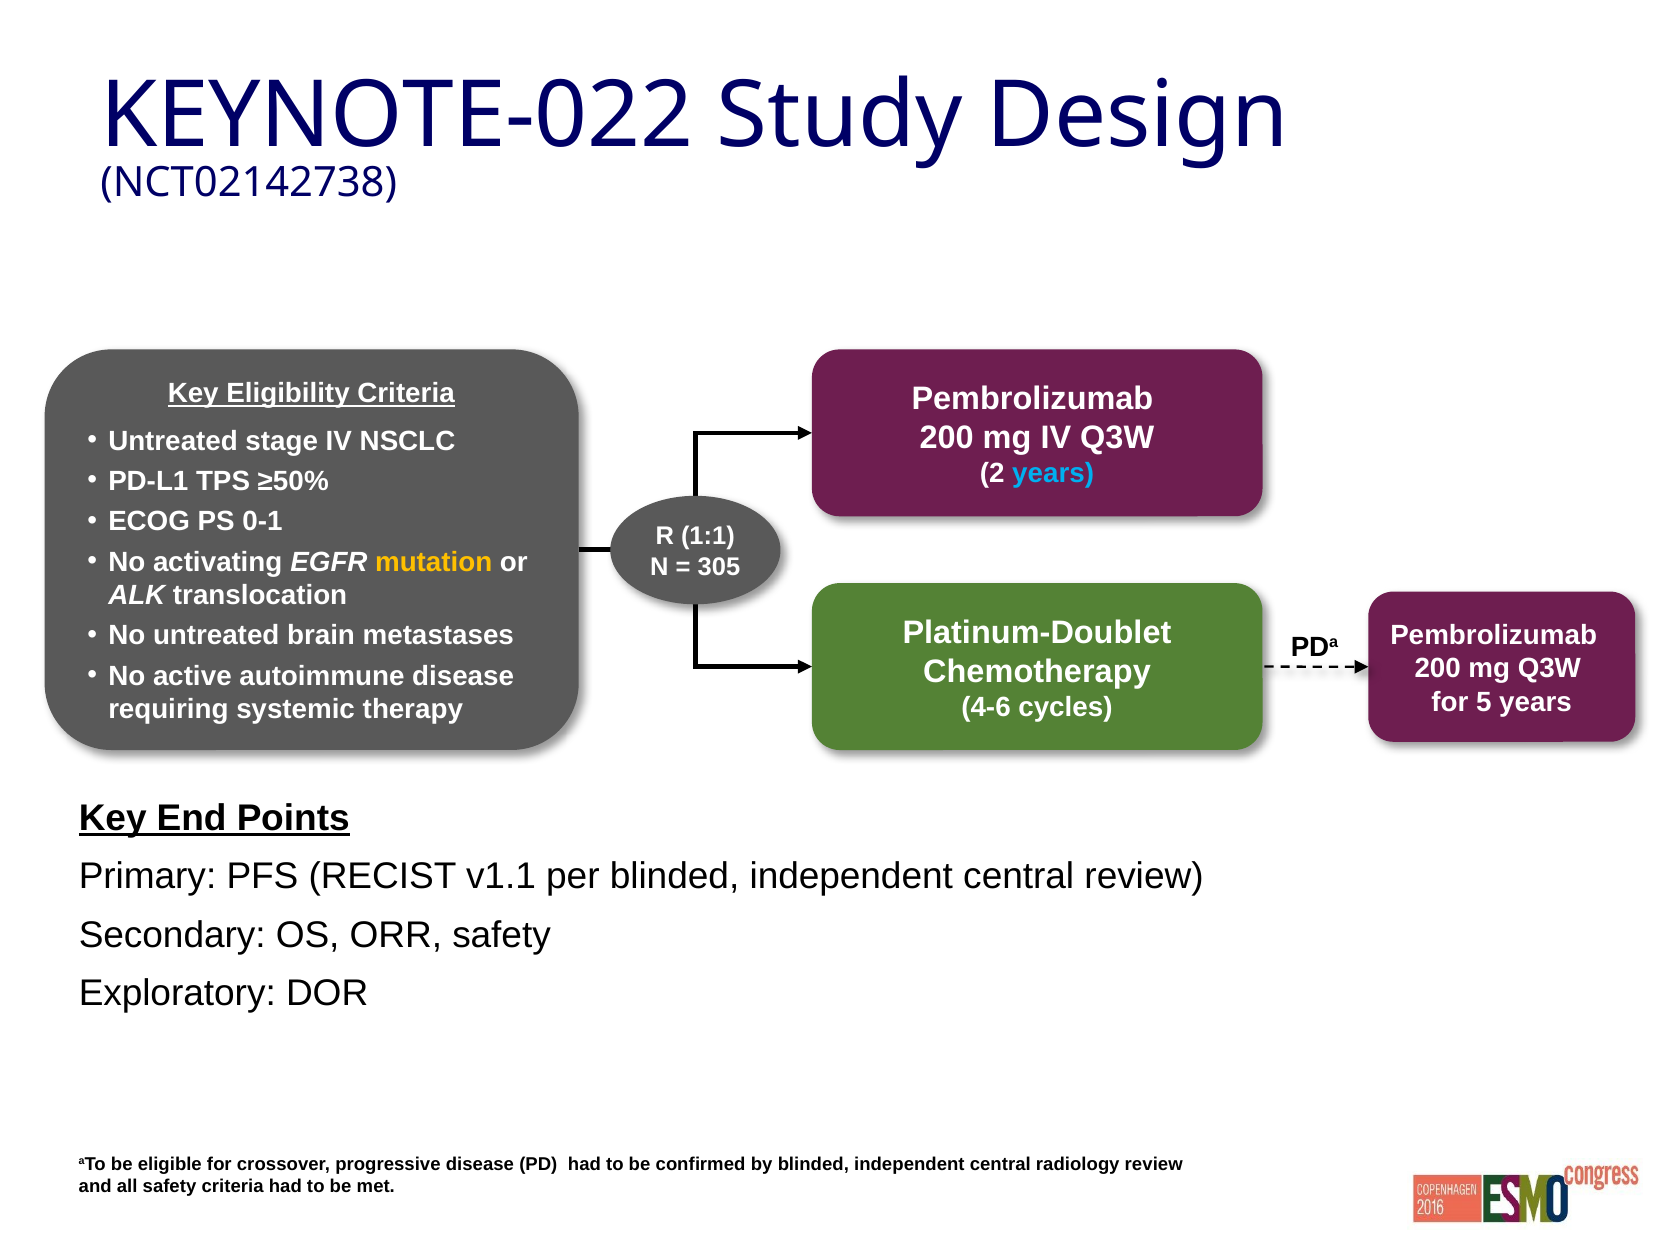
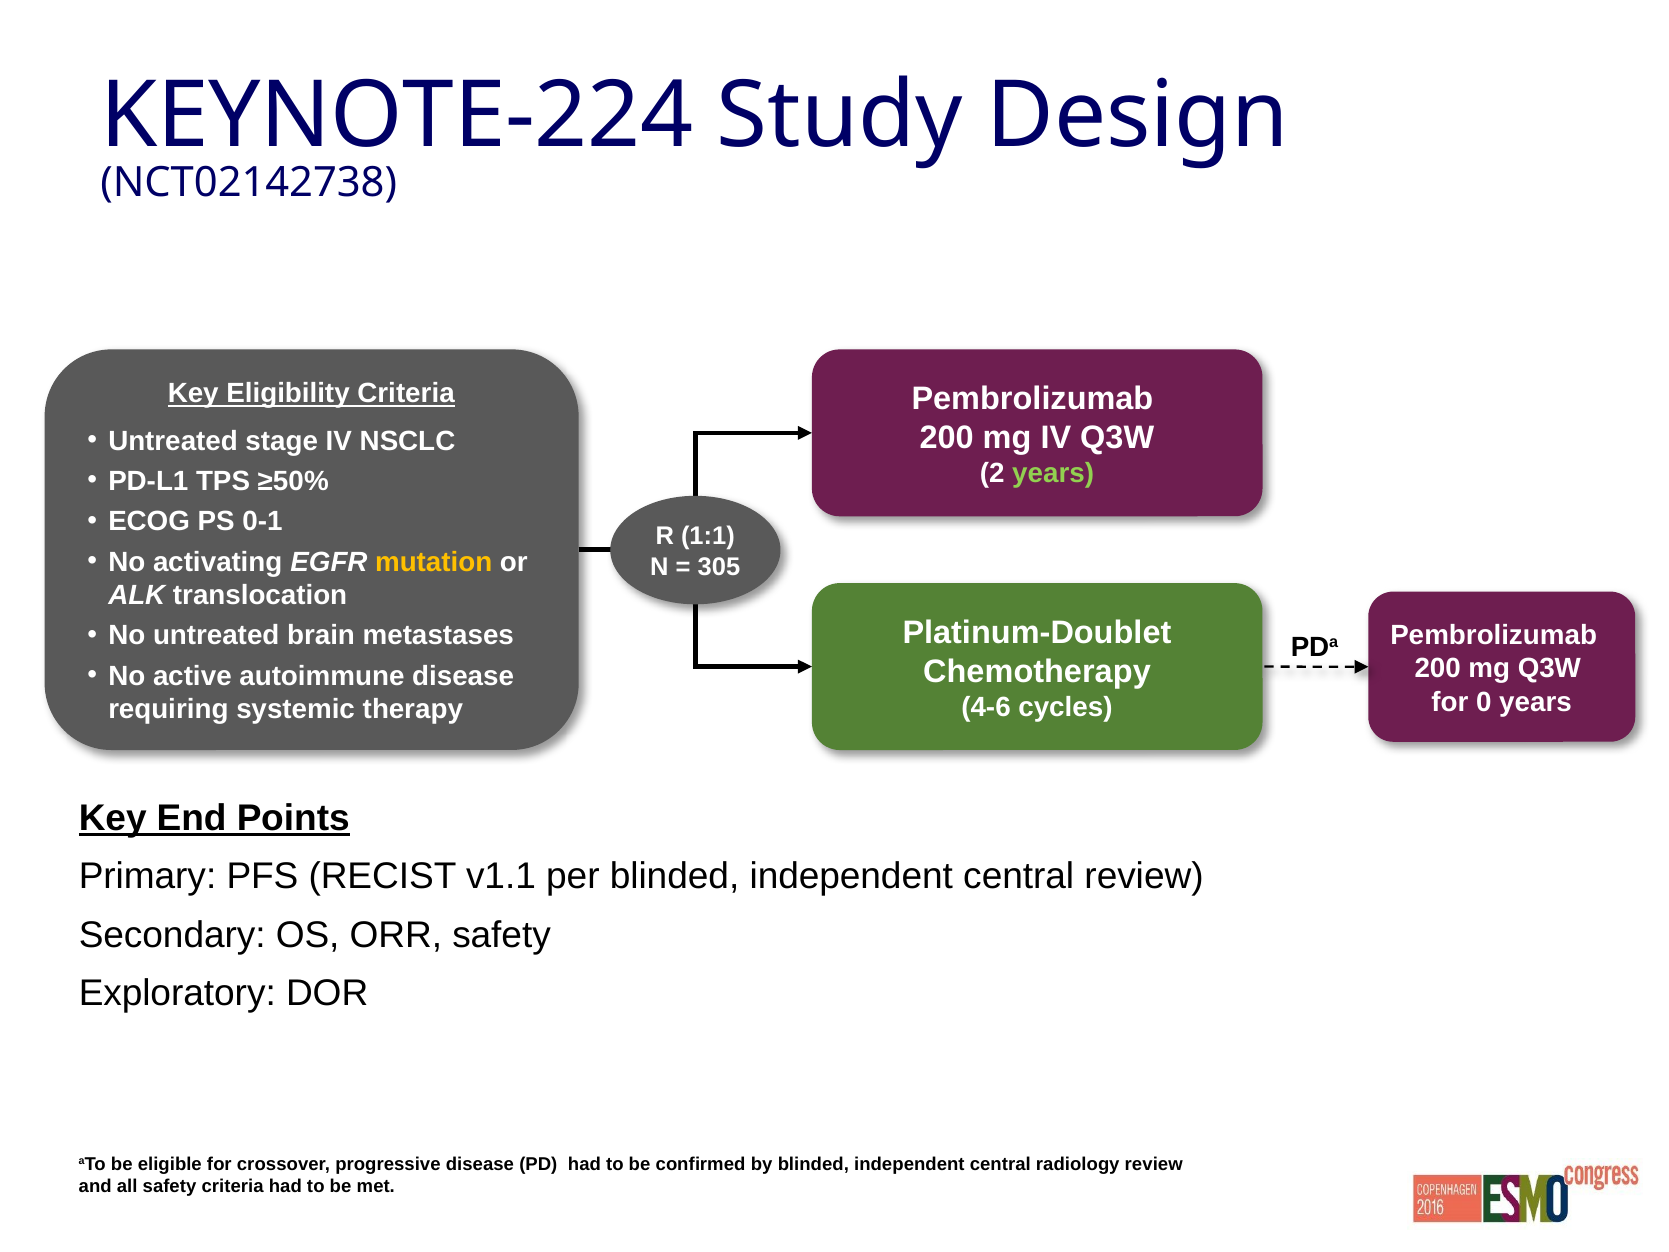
KEYNOTE-022: KEYNOTE-022 -> KEYNOTE-224
years at (1053, 474) colour: light blue -> light green
5: 5 -> 0
